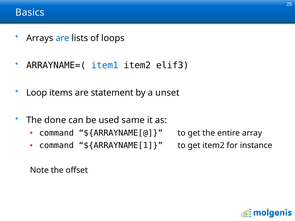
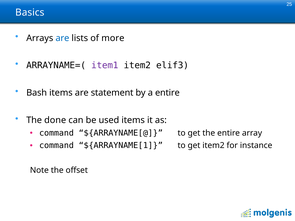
loops: loops -> more
item1 colour: blue -> purple
Loop: Loop -> Bash
a unset: unset -> entire
used same: same -> items
